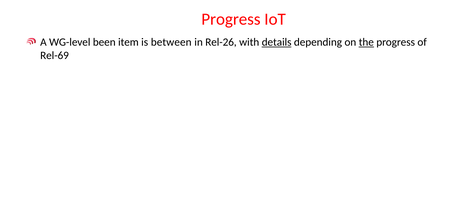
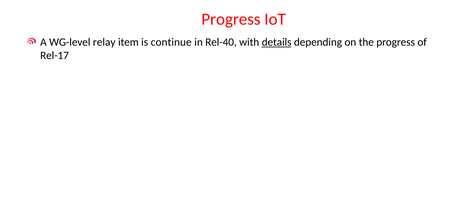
been: been -> relay
between: between -> continue
Rel-26: Rel-26 -> Rel-40
the underline: present -> none
Rel-69: Rel-69 -> Rel-17
